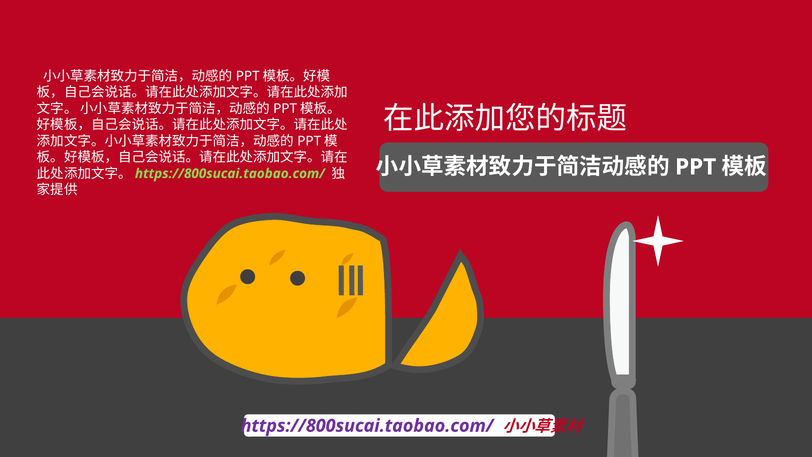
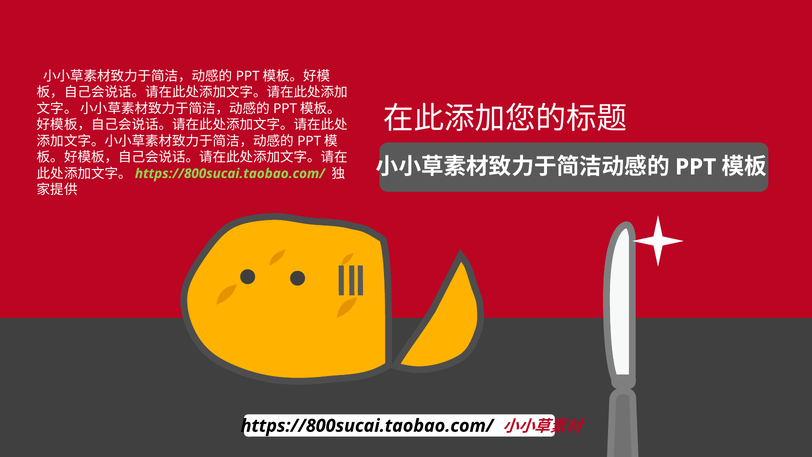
https://800sucai.taobao.com/ at (367, 426) colour: purple -> black
